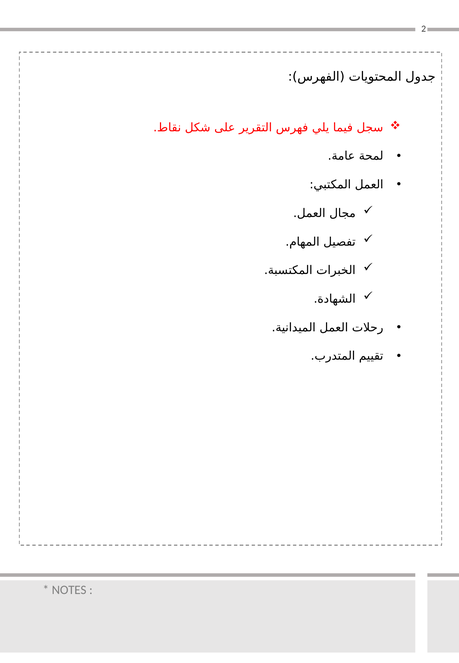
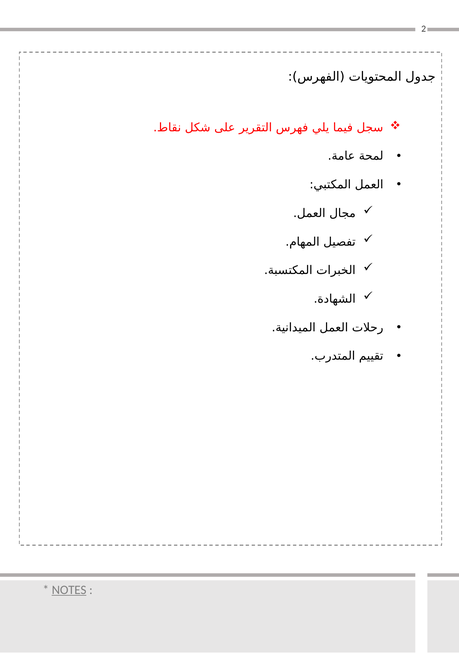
NOTES underline: none -> present
